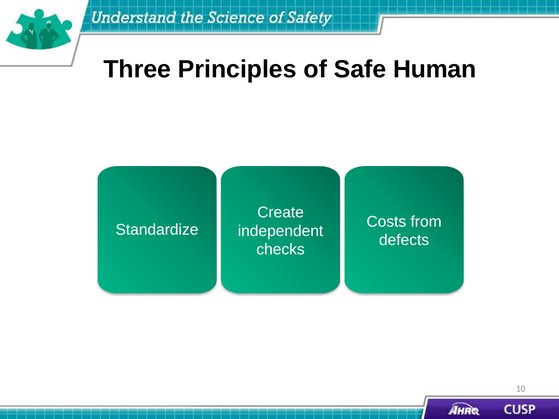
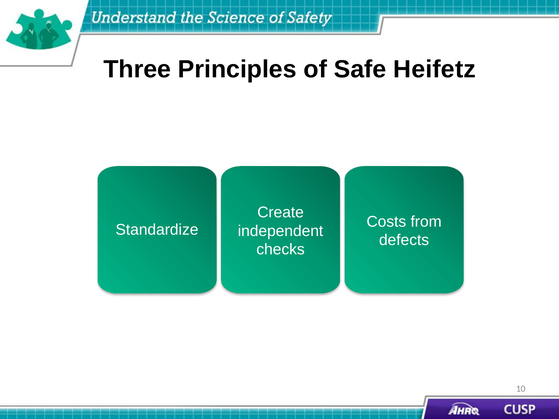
Human: Human -> Heifetz
